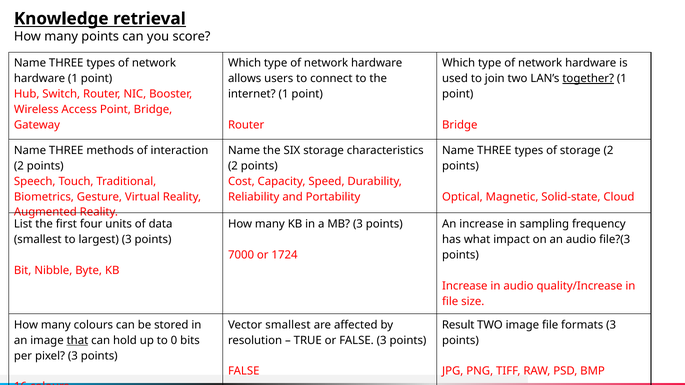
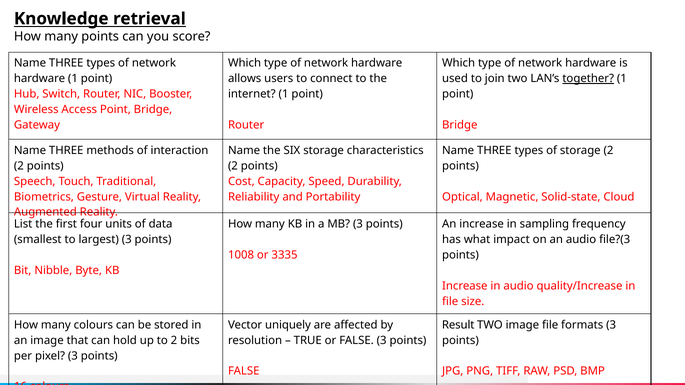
7000: 7000 -> 1008
1724: 1724 -> 3335
Vector smallest: smallest -> uniquely
that underline: present -> none
to 0: 0 -> 2
